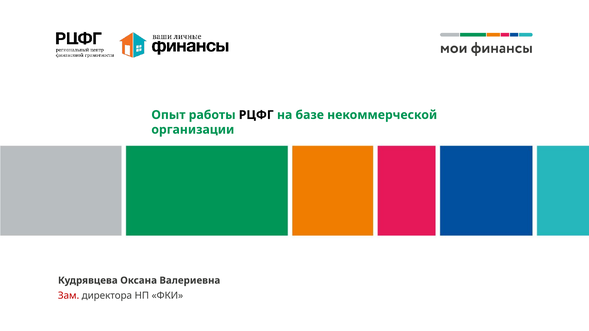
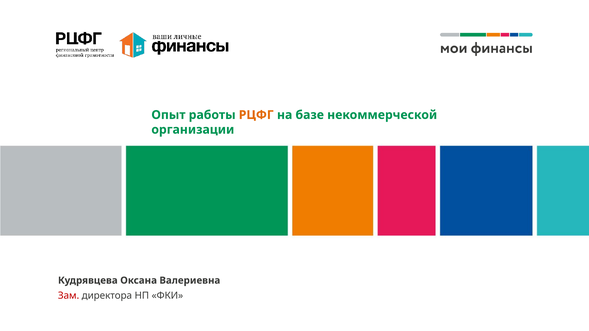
РЦФГ colour: black -> orange
